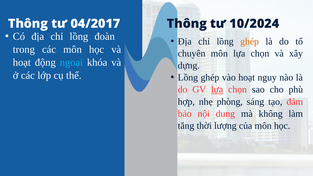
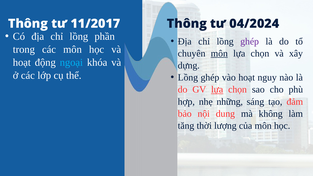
04/2017: 04/2017 -> 11/2017
10/2024: 10/2024 -> 04/2024
đoàn: đoàn -> phần
ghép at (250, 41) colour: orange -> purple
môn at (219, 53) underline: none -> present
phòng: phòng -> những
